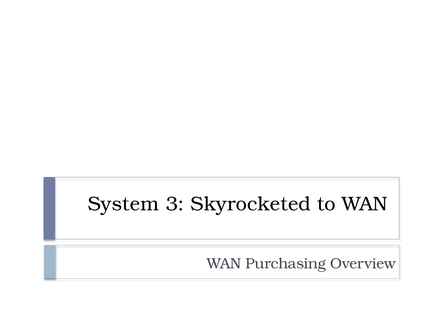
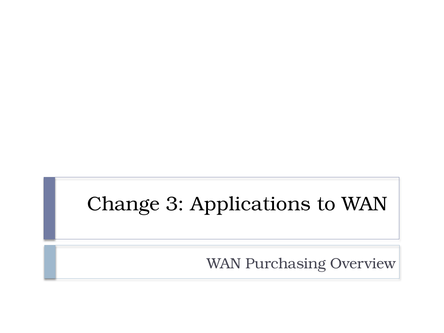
System: System -> Change
Skyrocketed: Skyrocketed -> Applications
